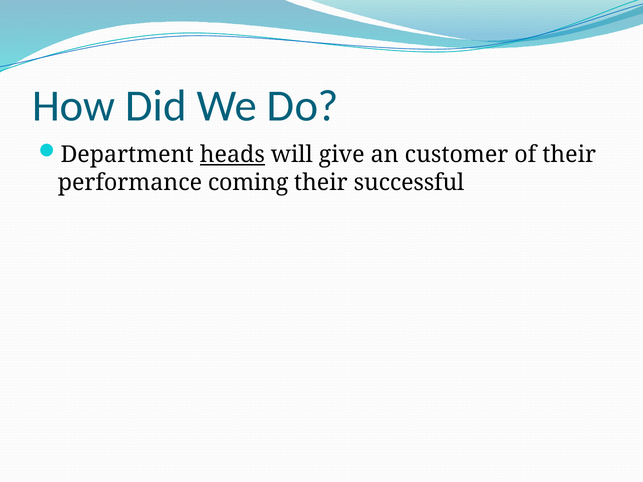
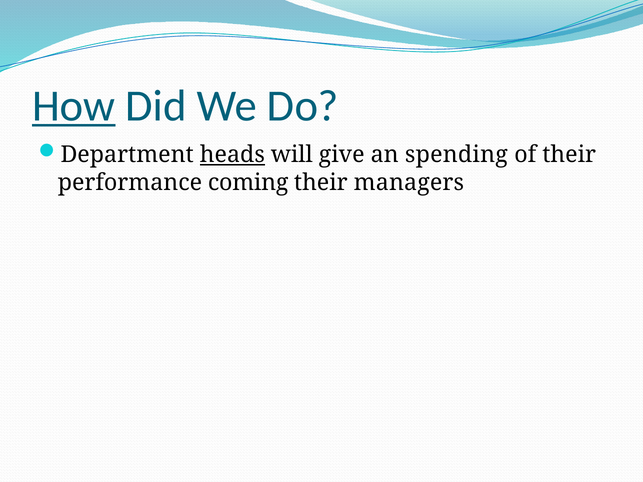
How underline: none -> present
customer: customer -> spending
successful: successful -> managers
